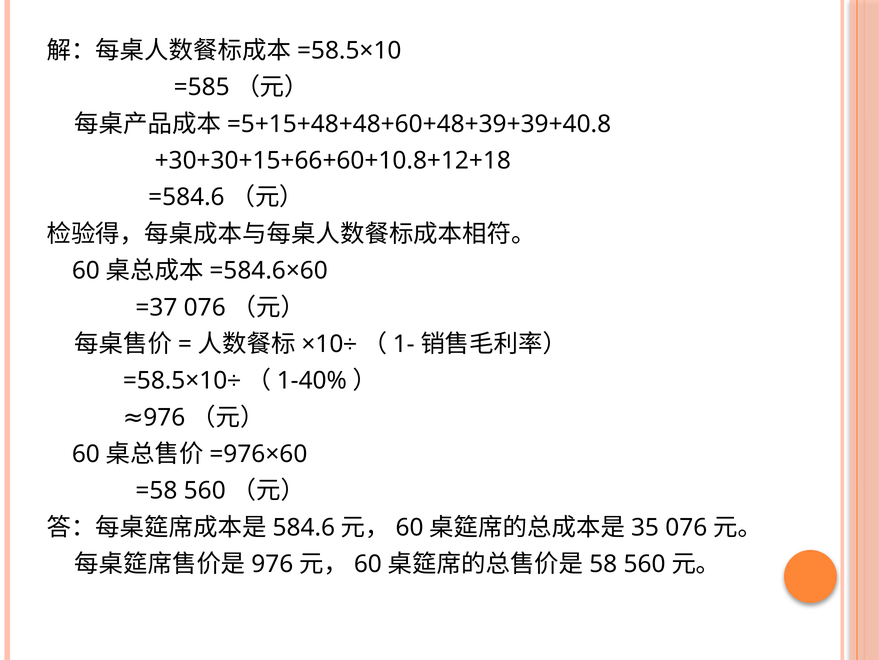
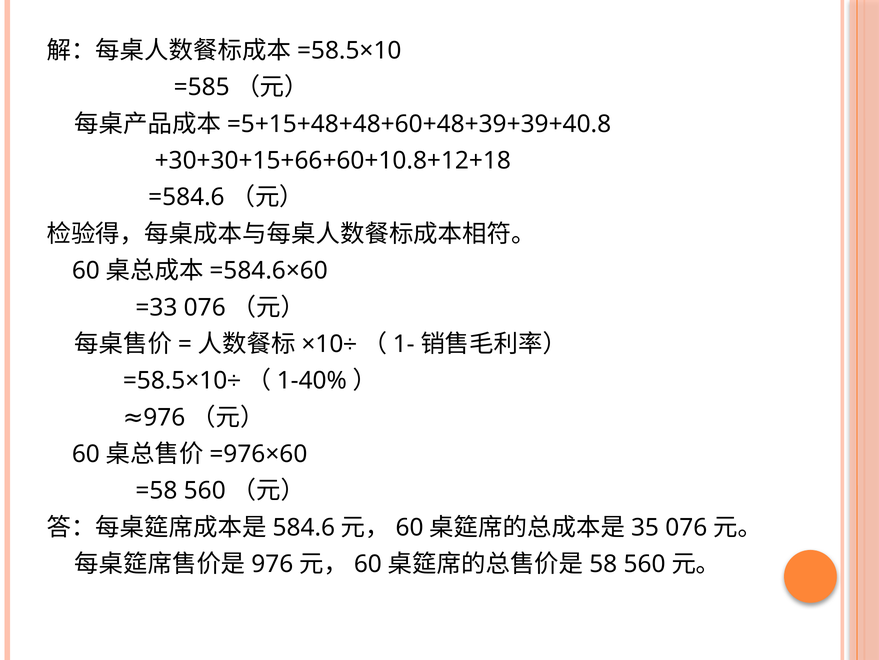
=37: =37 -> =33
